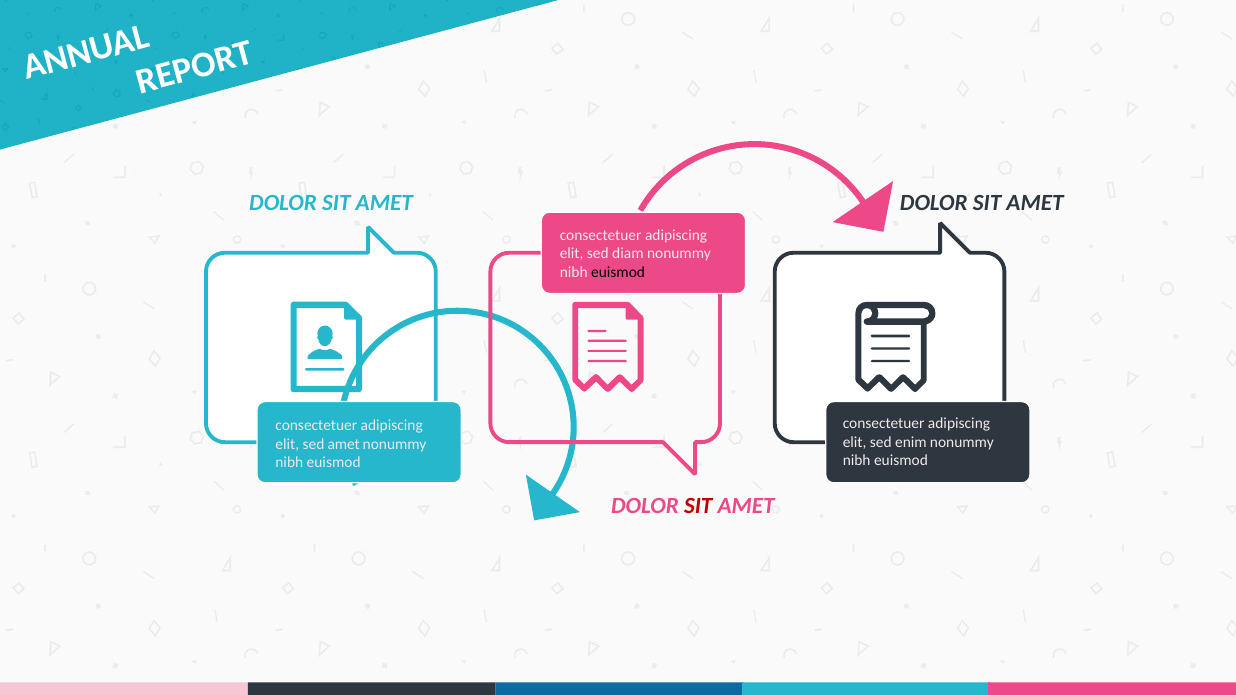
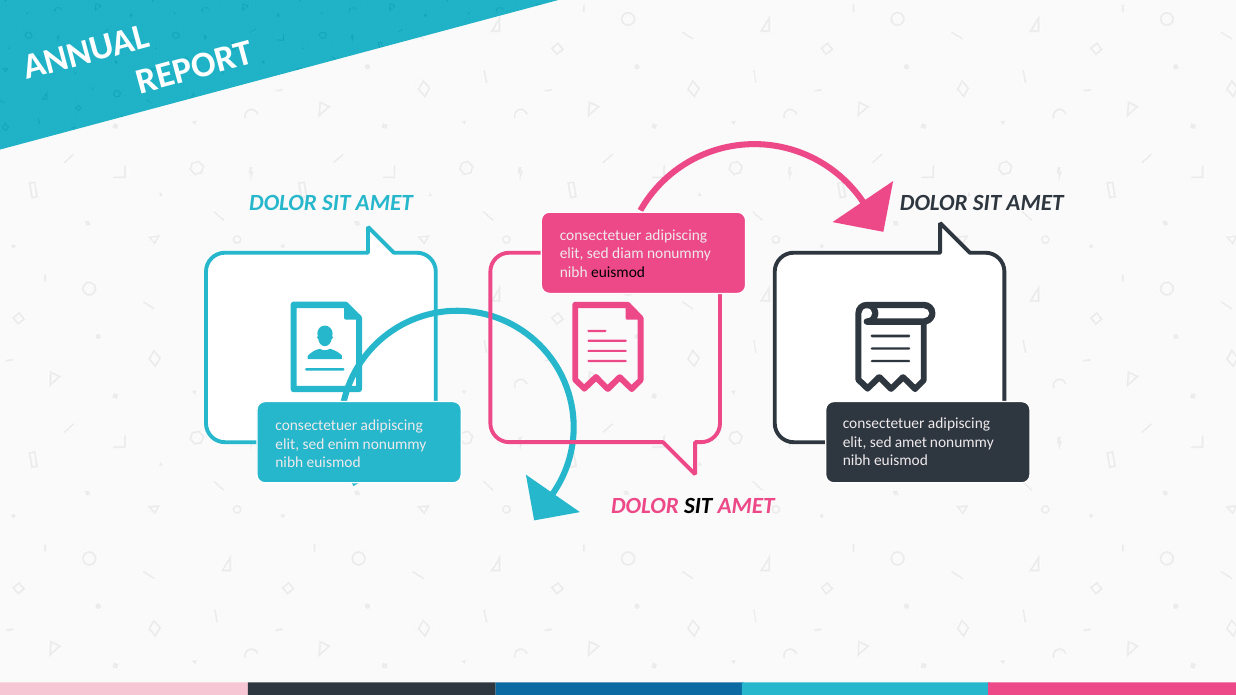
sed enim: enim -> amet
sed amet: amet -> enim
SIT at (698, 506) colour: red -> black
